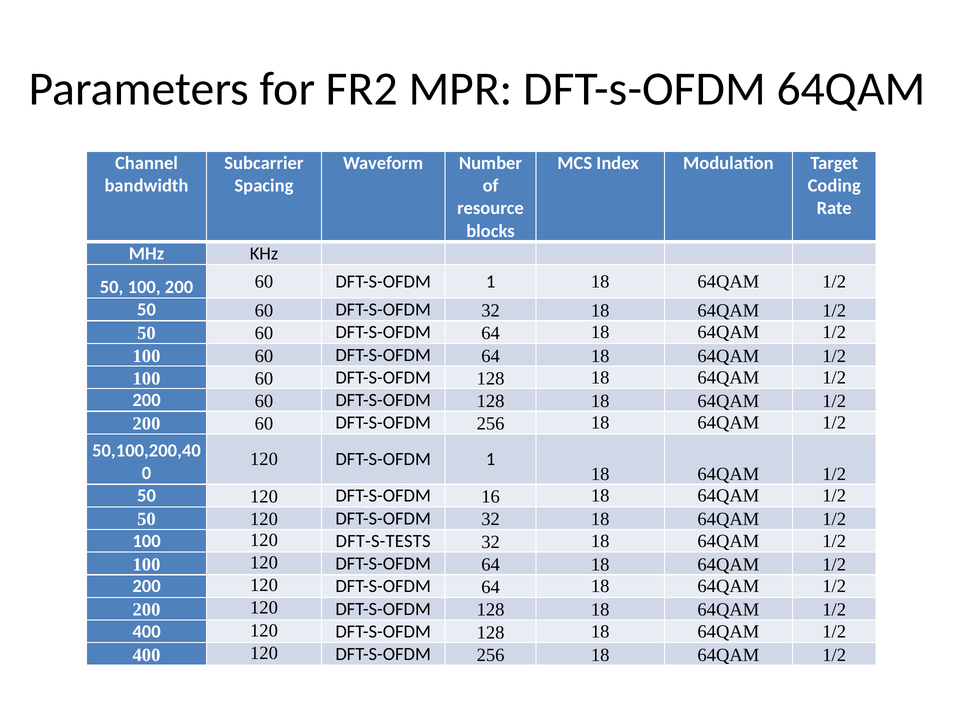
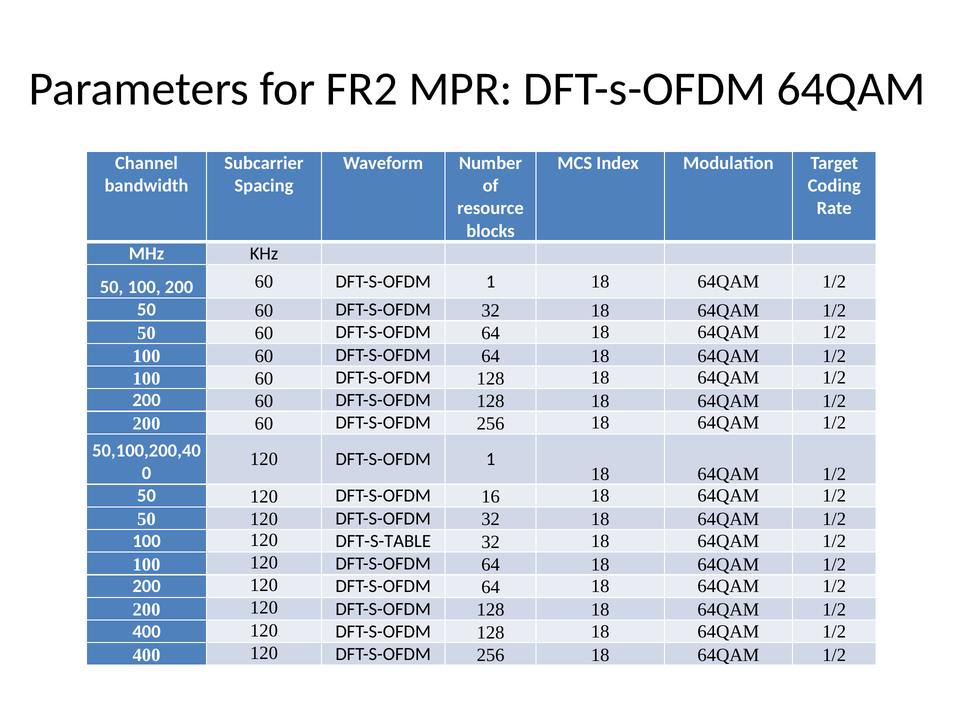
DFT-S-TESTS: DFT-S-TESTS -> DFT-S-TABLE
